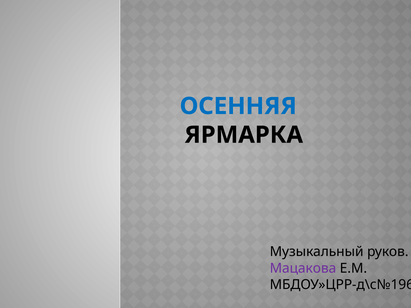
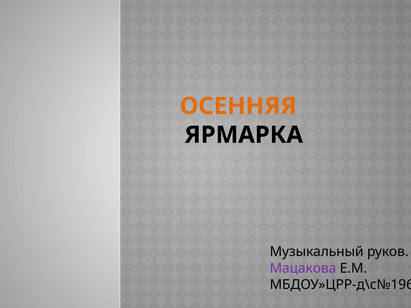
ОСЕННЯЯ colour: blue -> orange
